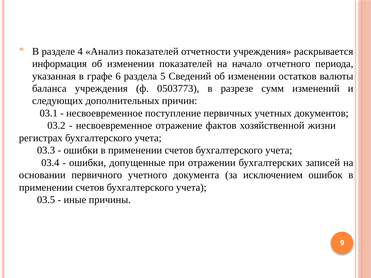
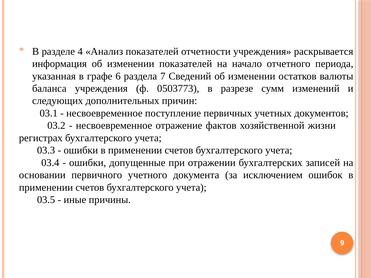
5: 5 -> 7
